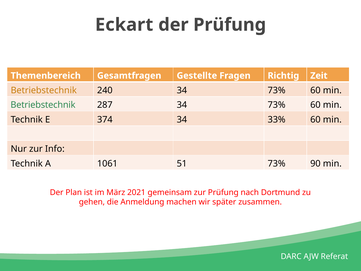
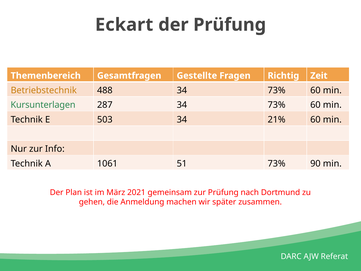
240: 240 -> 488
Betriebstechnik at (43, 105): Betriebstechnik -> Kursunterlagen
374: 374 -> 503
33%: 33% -> 21%
